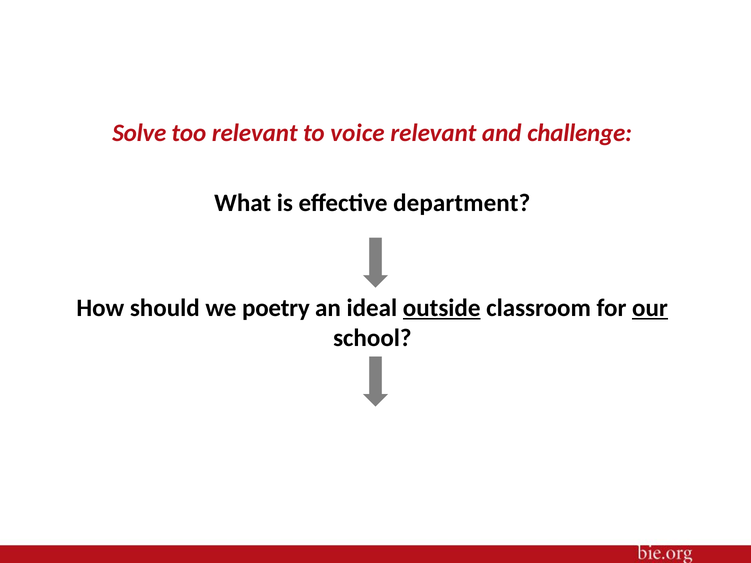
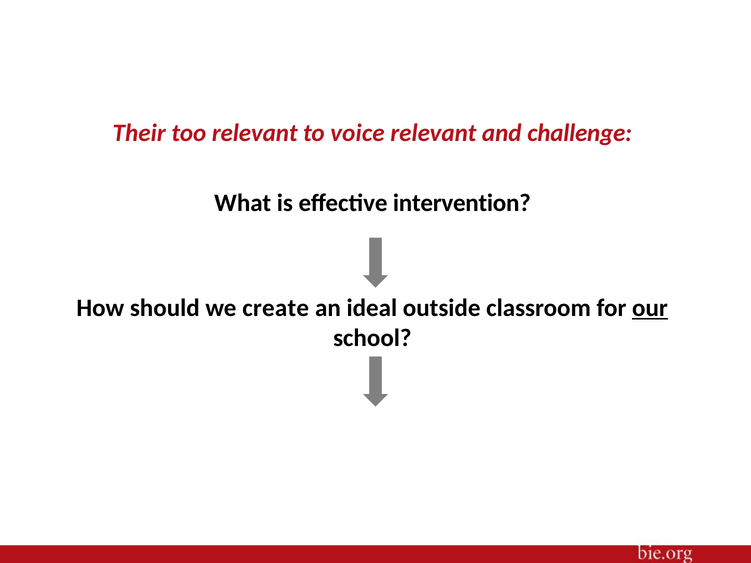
Solve: Solve -> Their
department: department -> intervention
poetry: poetry -> create
outside underline: present -> none
